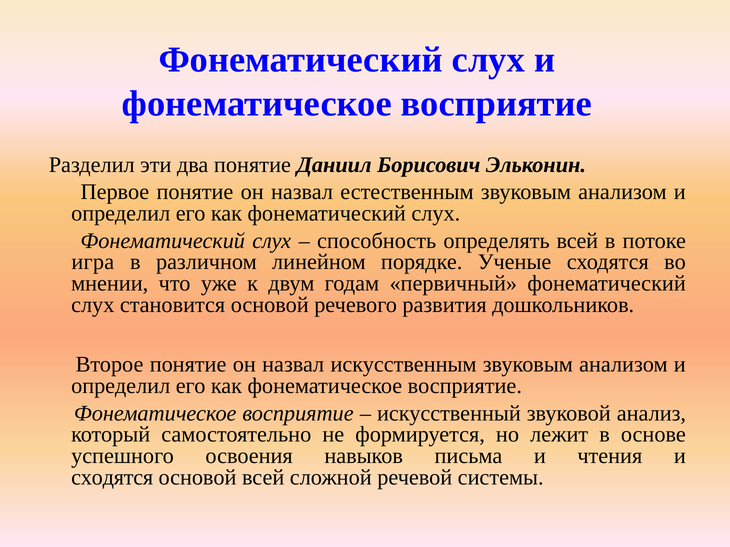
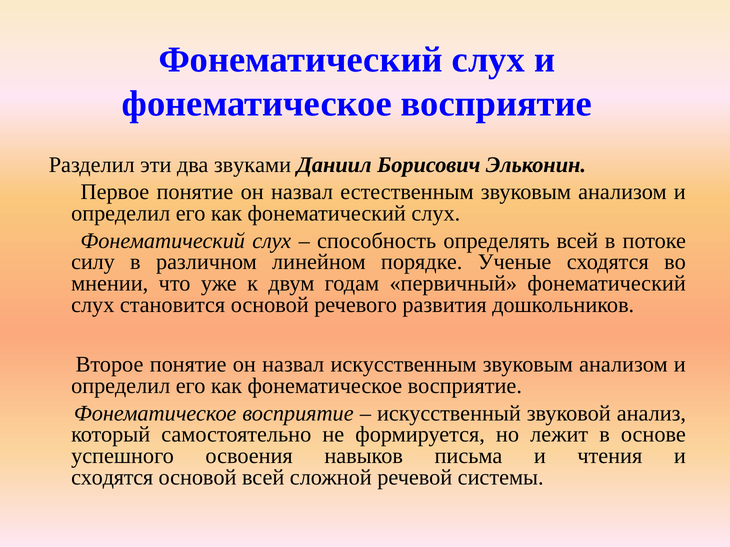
два понятие: понятие -> звуками
игра: игра -> силу
